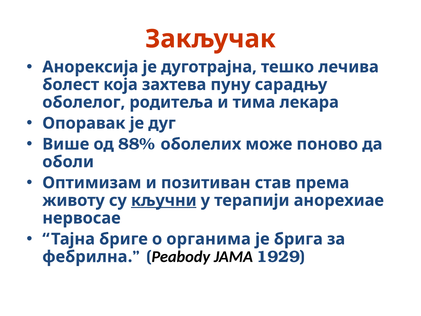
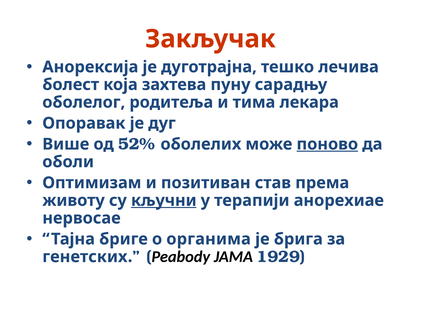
88%: 88% -> 52%
поново underline: none -> present
фебрилна: фебрилна -> генетских
